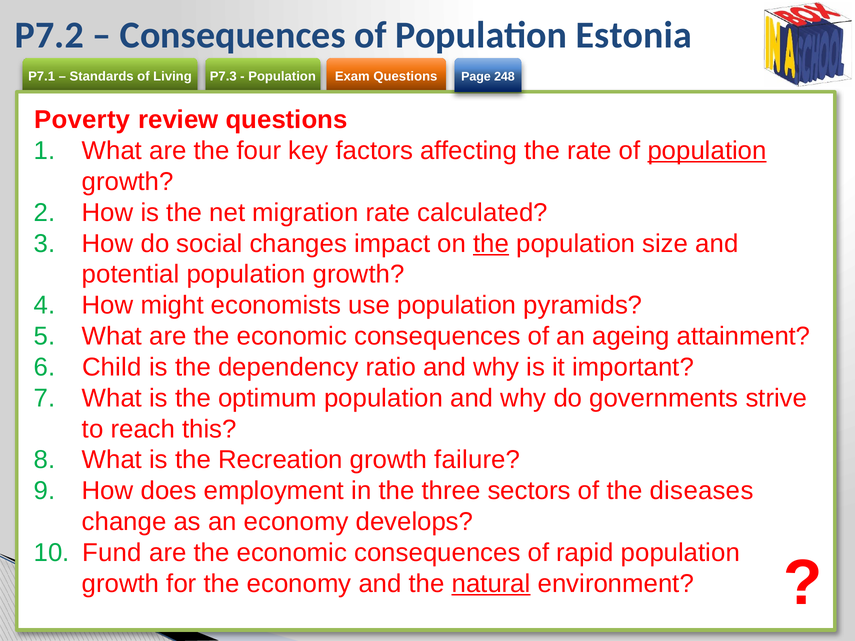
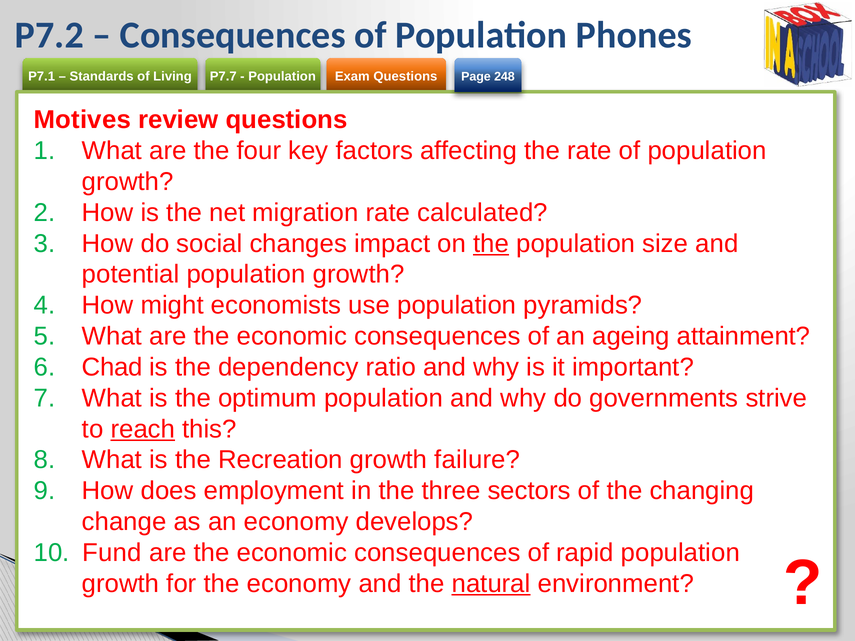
Estonia: Estonia -> Phones
P7.3: P7.3 -> P7.7
Poverty: Poverty -> Motives
population at (707, 151) underline: present -> none
Child: Child -> Chad
reach underline: none -> present
diseases: diseases -> changing
